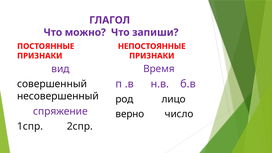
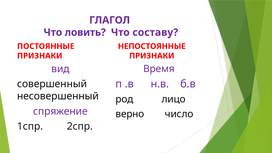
можно: можно -> ловить
запиши: запиши -> составу
